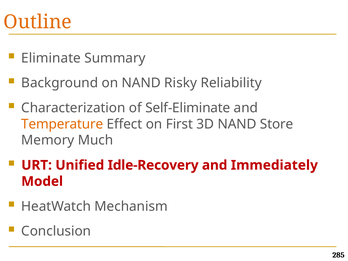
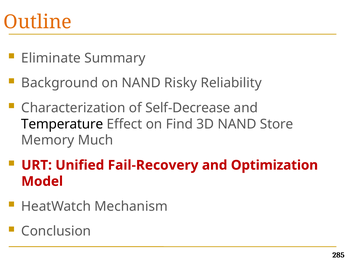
Self-Eliminate: Self-Eliminate -> Self-Decrease
Temperature colour: orange -> black
First: First -> Find
Idle-Recovery: Idle-Recovery -> Fail-Recovery
Immediately: Immediately -> Optimization
